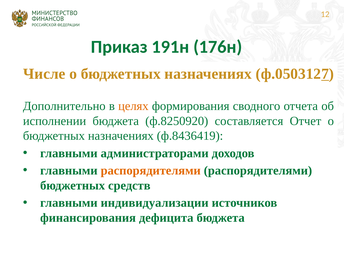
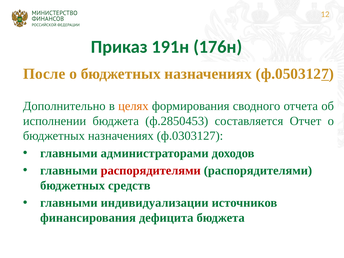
Числе: Числе -> После
ф.8250920: ф.8250920 -> ф.2850453
ф.8436419: ф.8436419 -> ф.0303127
распорядителями at (151, 171) colour: orange -> red
